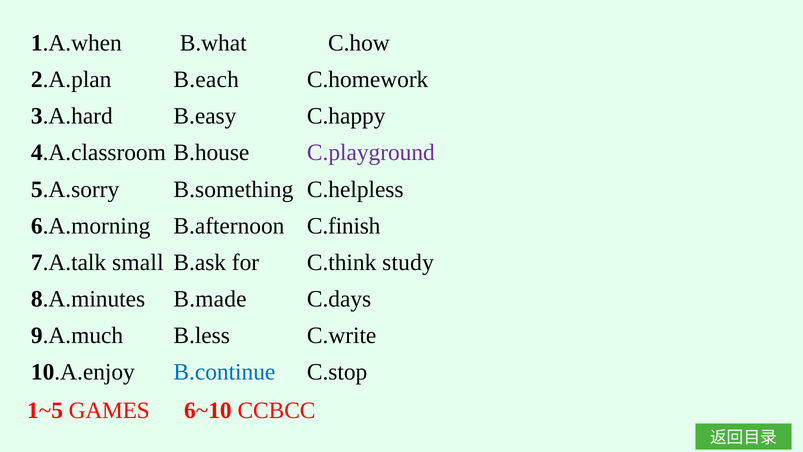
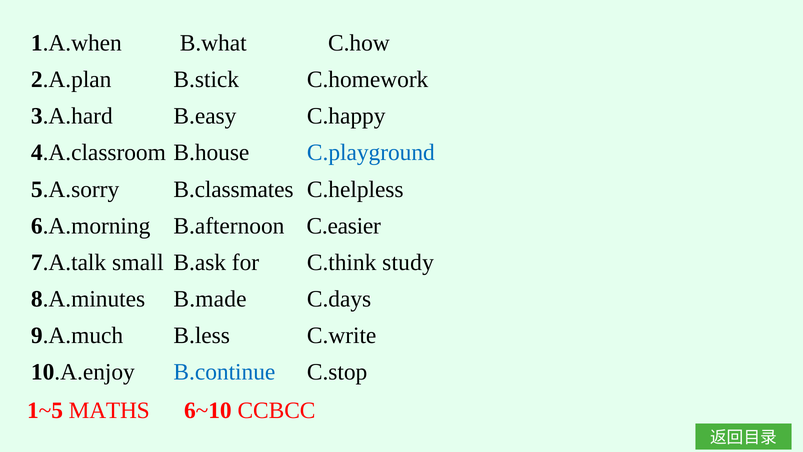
B.each: B.each -> B.stick
C.playground colour: purple -> blue
B.something: B.something -> B.classmates
C.finish: C.finish -> C.easier
GAMES: GAMES -> MATHS
